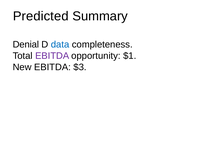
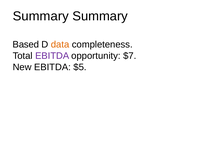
Predicted at (41, 16): Predicted -> Summary
Denial: Denial -> Based
data colour: blue -> orange
$1: $1 -> $7
$3: $3 -> $5
